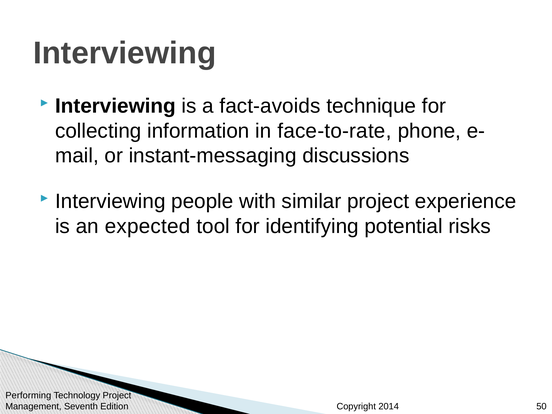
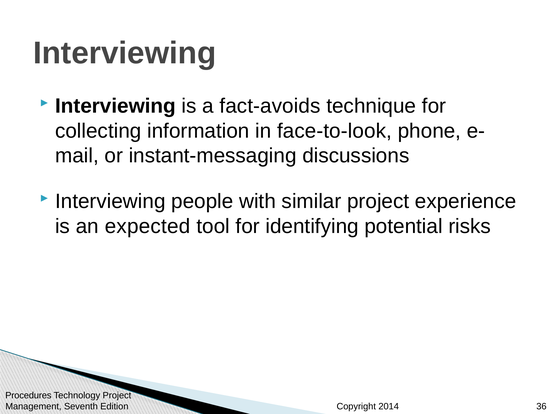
face-to-rate: face-to-rate -> face-to-look
Performing: Performing -> Procedures
50: 50 -> 36
